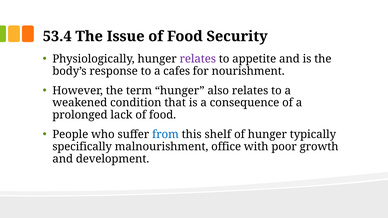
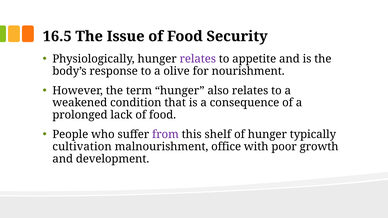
53.4: 53.4 -> 16.5
cafes: cafes -> olive
from colour: blue -> purple
specifically: specifically -> cultivation
